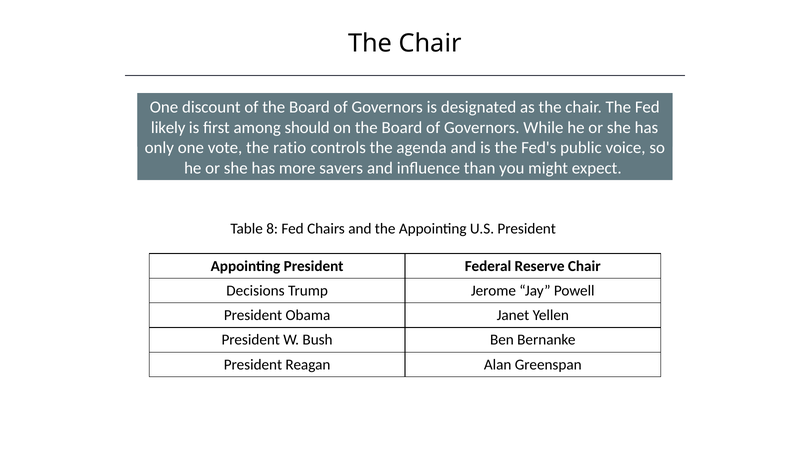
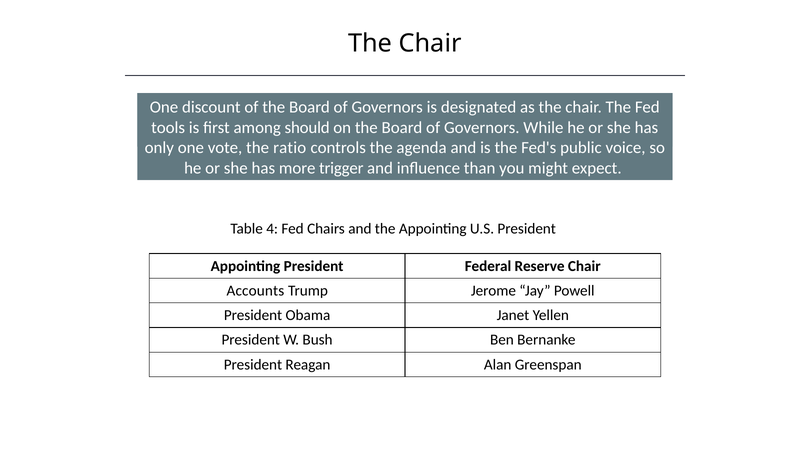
likely: likely -> tools
savers: savers -> trigger
8: 8 -> 4
Decisions: Decisions -> Accounts
